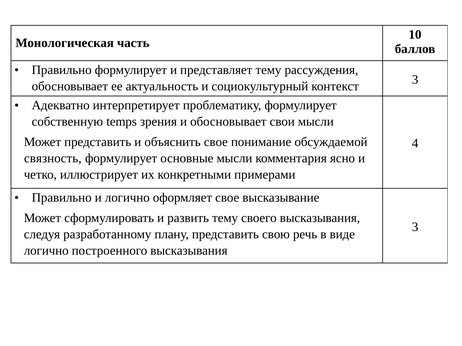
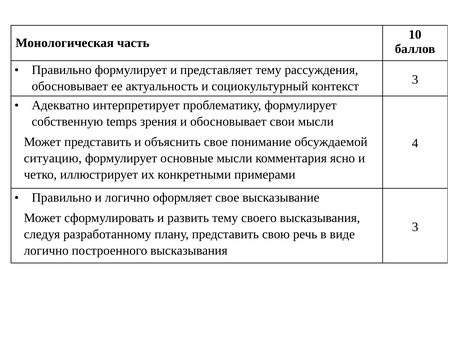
связность: связность -> ситуацию
